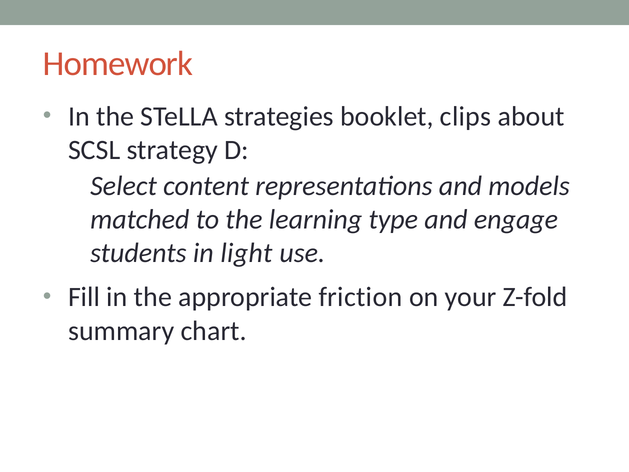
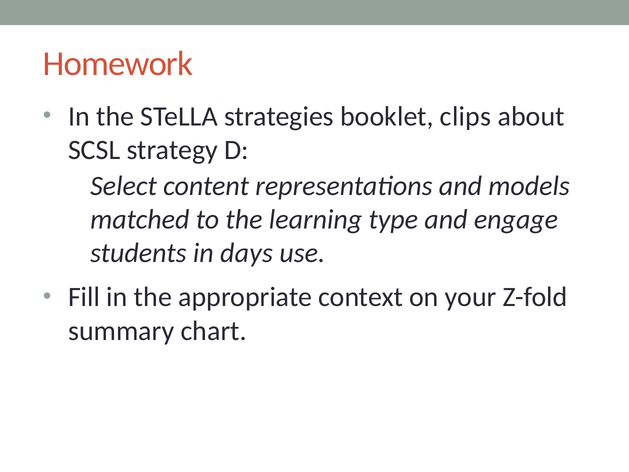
light: light -> days
friction: friction -> context
